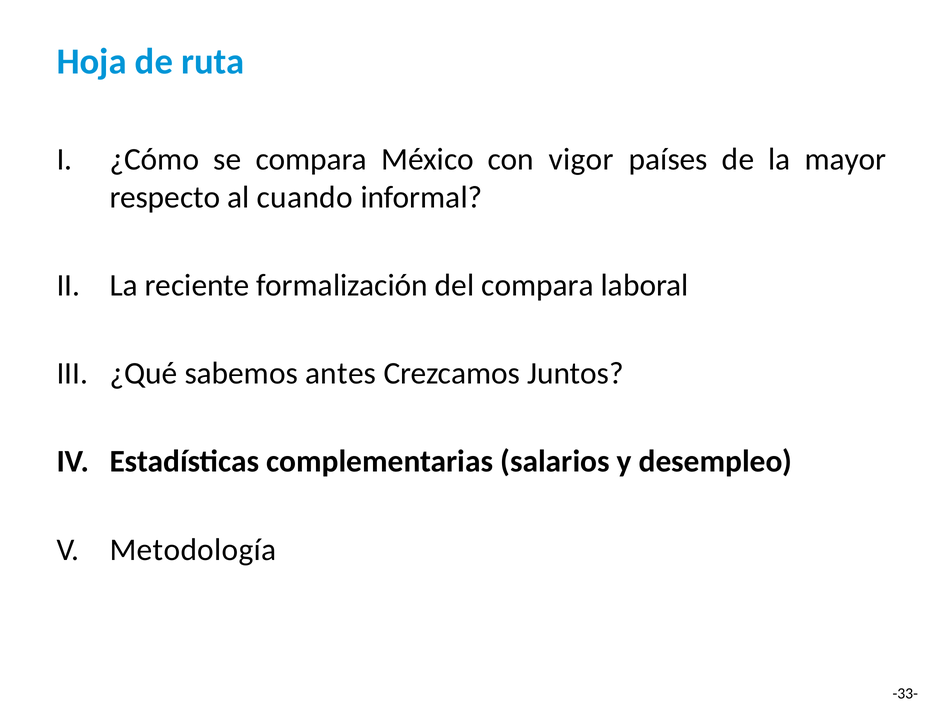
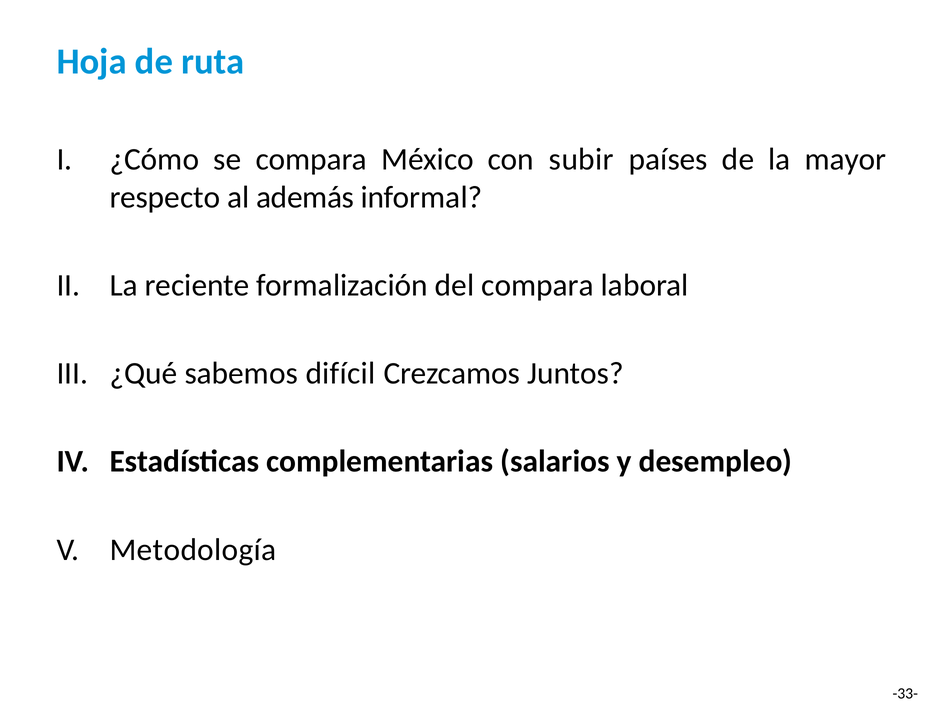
vigor: vigor -> subir
cuando: cuando -> además
antes: antes -> difícil
